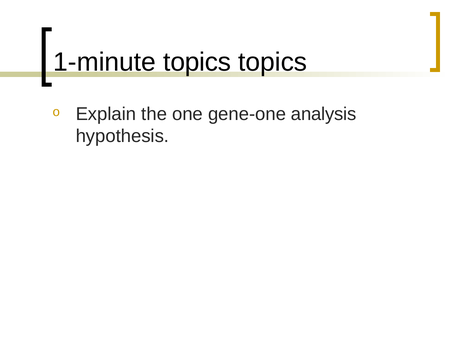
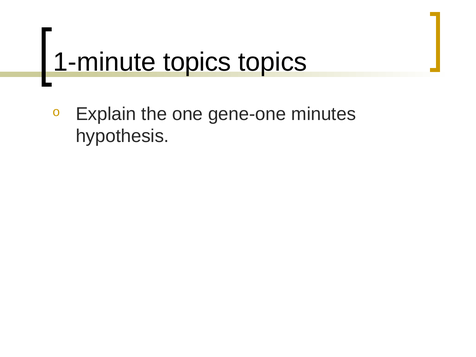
analysis: analysis -> minutes
